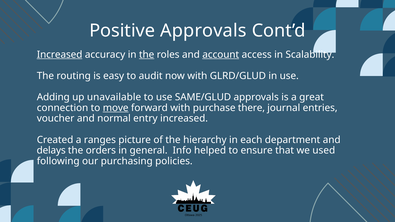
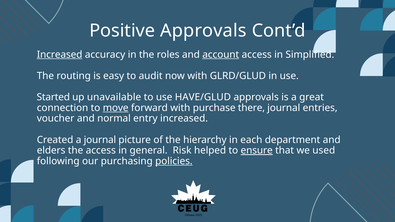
the at (147, 55) underline: present -> none
Scalability: Scalability -> Simplified
Adding: Adding -> Started
SAME/GLUD: SAME/GLUD -> HAVE/GLUD
a ranges: ranges -> journal
delays: delays -> elders
the orders: orders -> access
Info: Info -> Risk
ensure underline: none -> present
policies underline: none -> present
